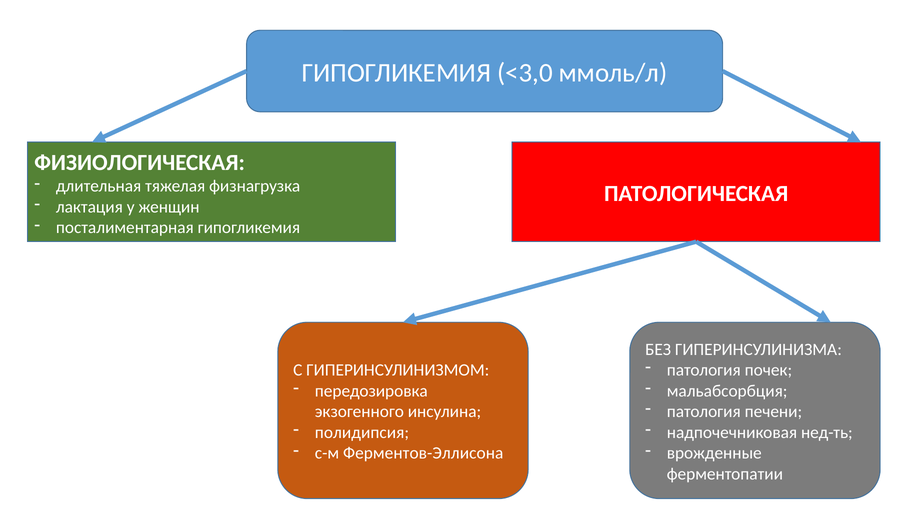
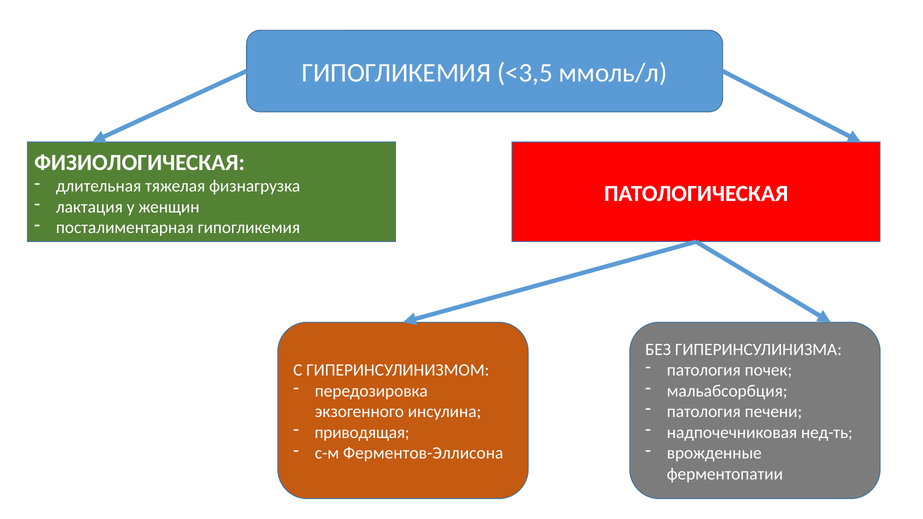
<3,0: <3,0 -> <3,5
полидипсия: полидипсия -> приводящая
